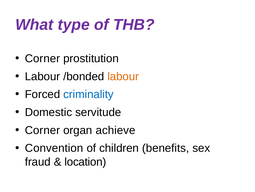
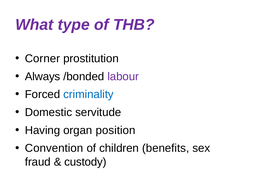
Labour at (43, 76): Labour -> Always
labour at (123, 76) colour: orange -> purple
Corner at (42, 130): Corner -> Having
achieve: achieve -> position
location: location -> custody
